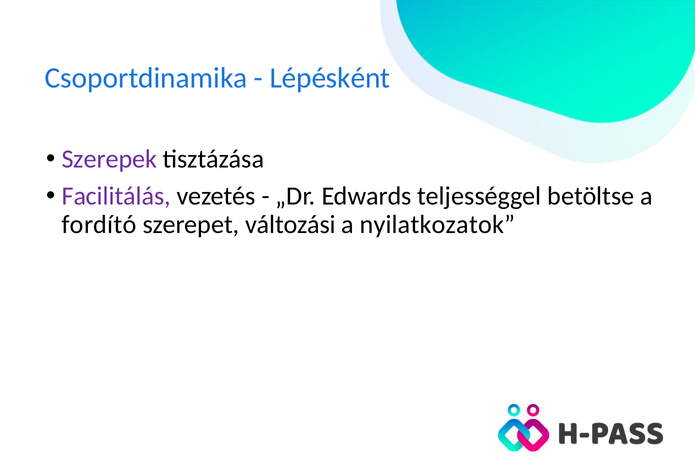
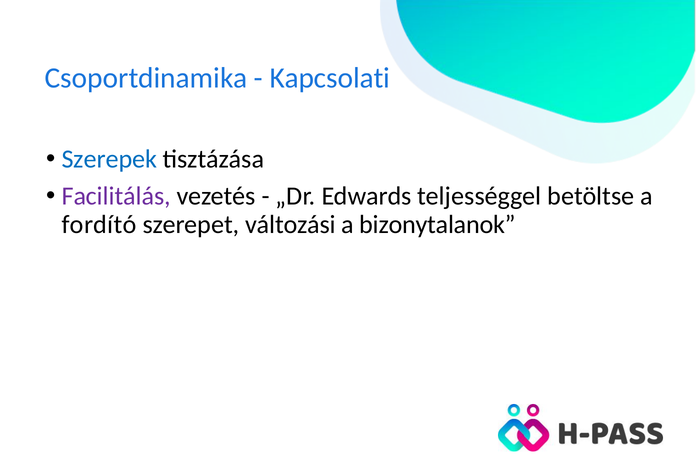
Lépésként: Lépésként -> Kapcsolati
Szerepek colour: purple -> blue
nyilatkozatok: nyilatkozatok -> bizonytalanok
